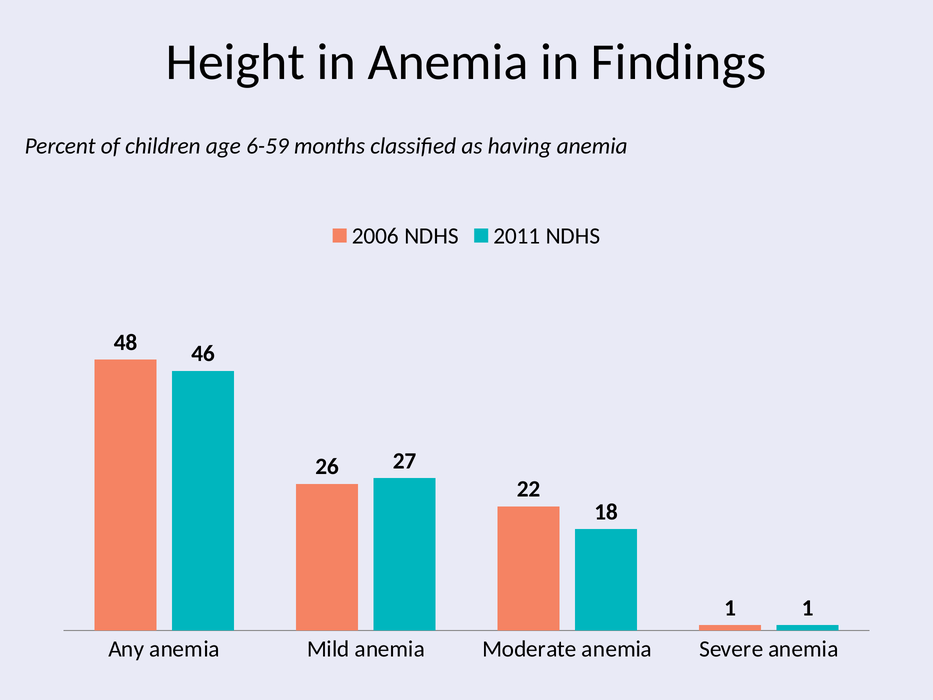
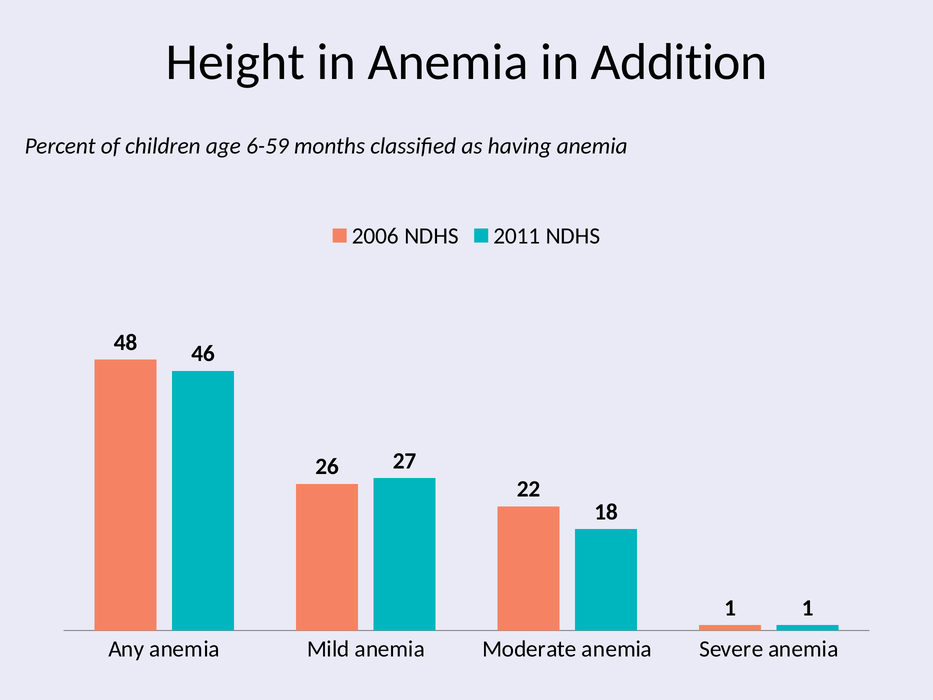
Findings: Findings -> Addition
